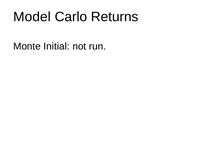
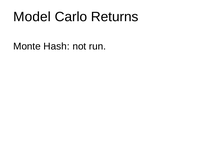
Initial: Initial -> Hash
